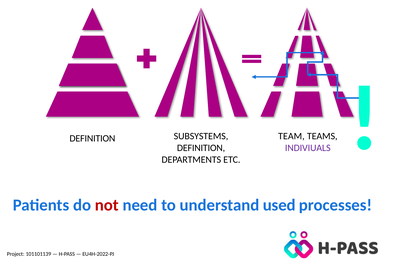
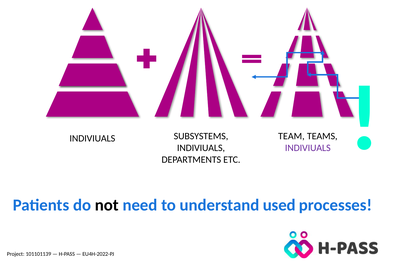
DEFINITION at (92, 139): DEFINITION -> INDIVIUALS
DEFINITION at (201, 148): DEFINITION -> INDIVIUALS
not colour: red -> black
